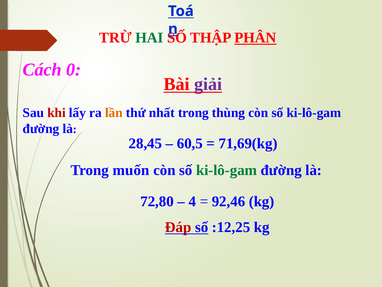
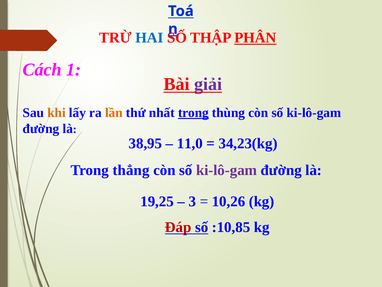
HAI colour: green -> blue
0: 0 -> 1
khi colour: red -> orange
trong at (193, 113) underline: none -> present
28,45: 28,45 -> 38,95
60,5: 60,5 -> 11,0
71,69(kg: 71,69(kg -> 34,23(kg
muốn: muốn -> thẳng
ki-lô-gam at (227, 170) colour: green -> purple
72,80: 72,80 -> 19,25
4: 4 -> 3
92,46: 92,46 -> 10,26
:12,25: :12,25 -> :10,85
